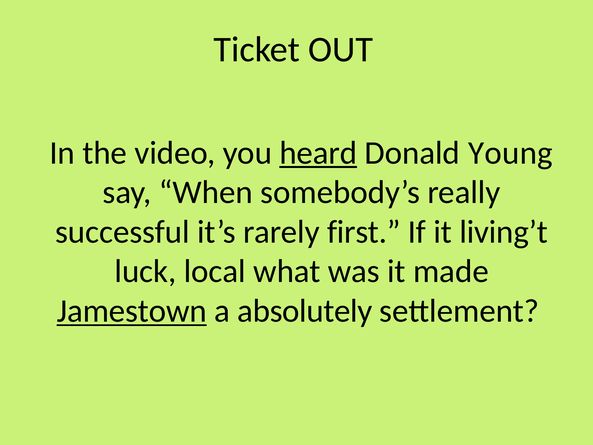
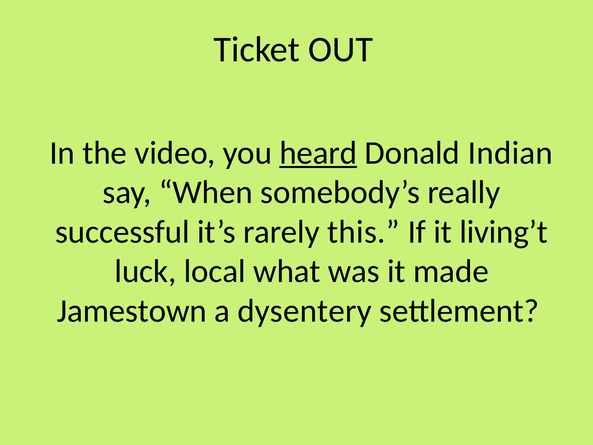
Young: Young -> Indian
first: first -> this
Jamestown underline: present -> none
absolutely: absolutely -> dysentery
